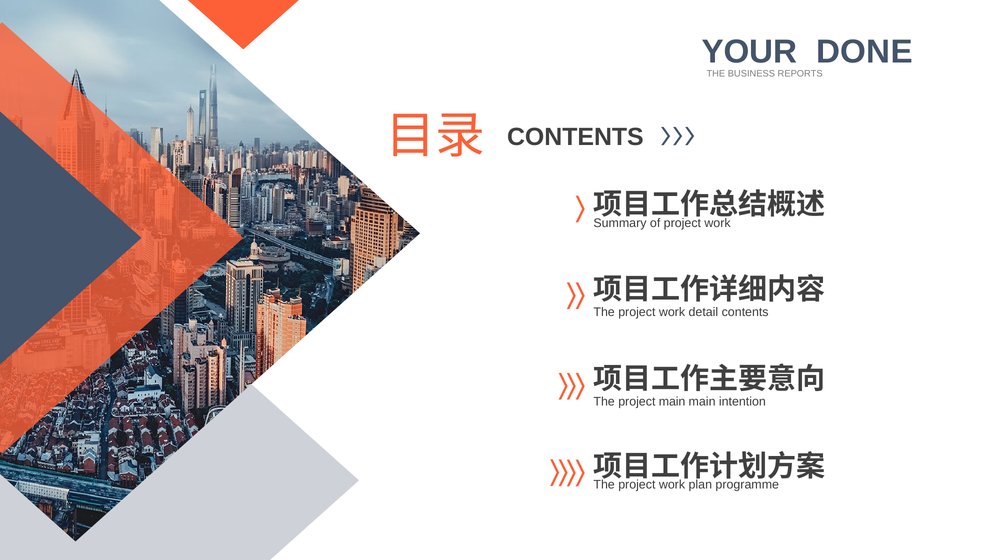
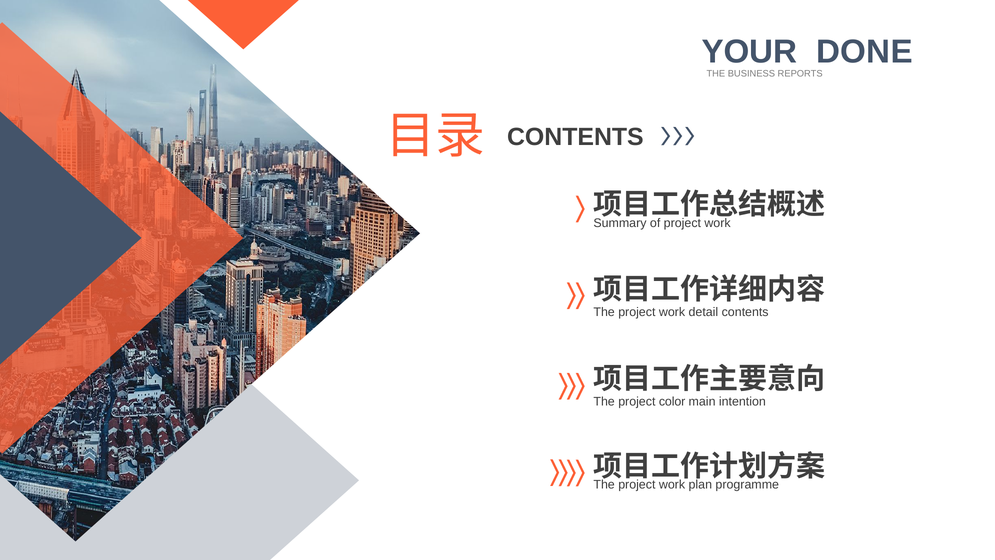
project main: main -> color
